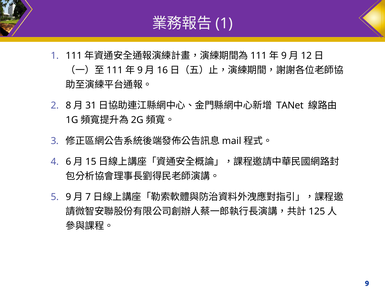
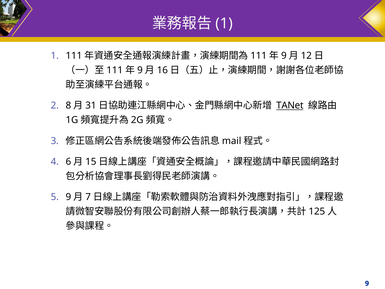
TANet underline: none -> present
